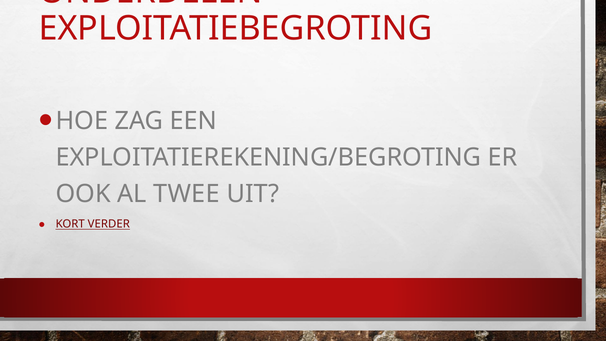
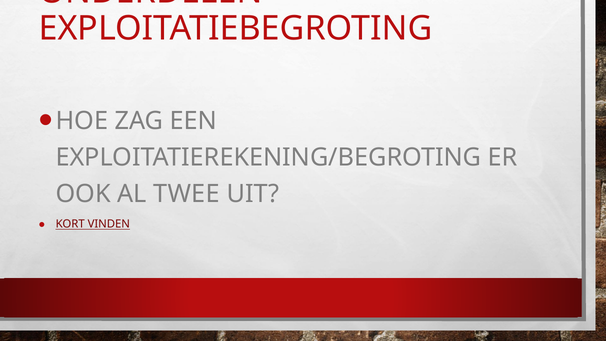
VERDER: VERDER -> VINDEN
